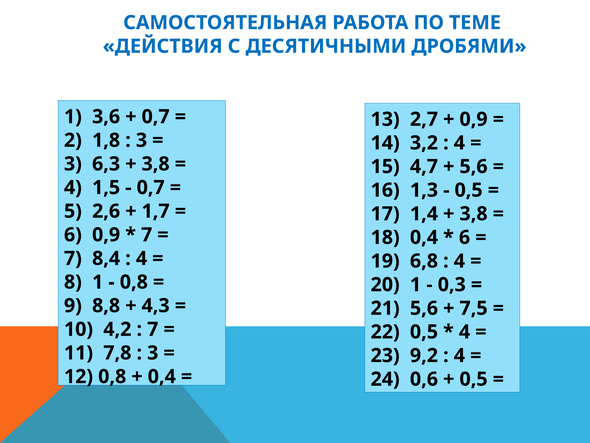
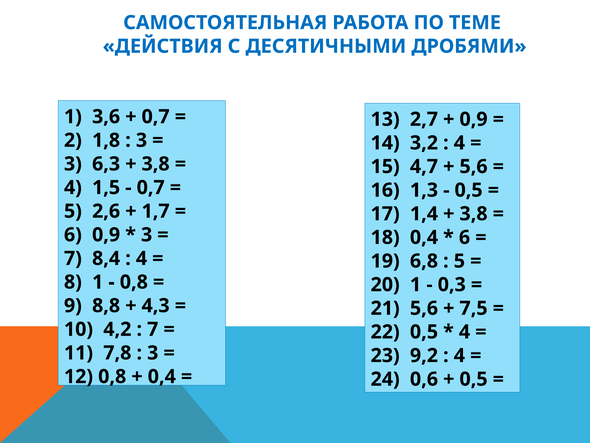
7 at (147, 235): 7 -> 3
4 at (459, 261): 4 -> 5
